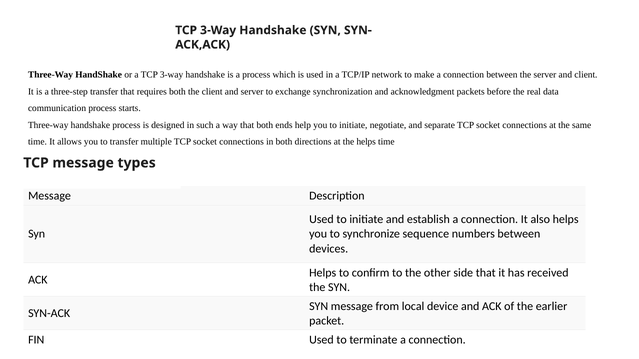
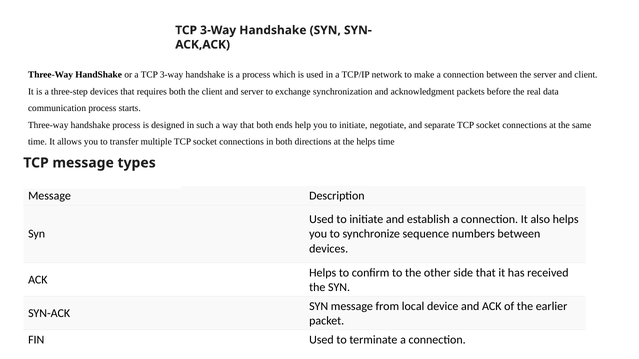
three-step transfer: transfer -> devices
